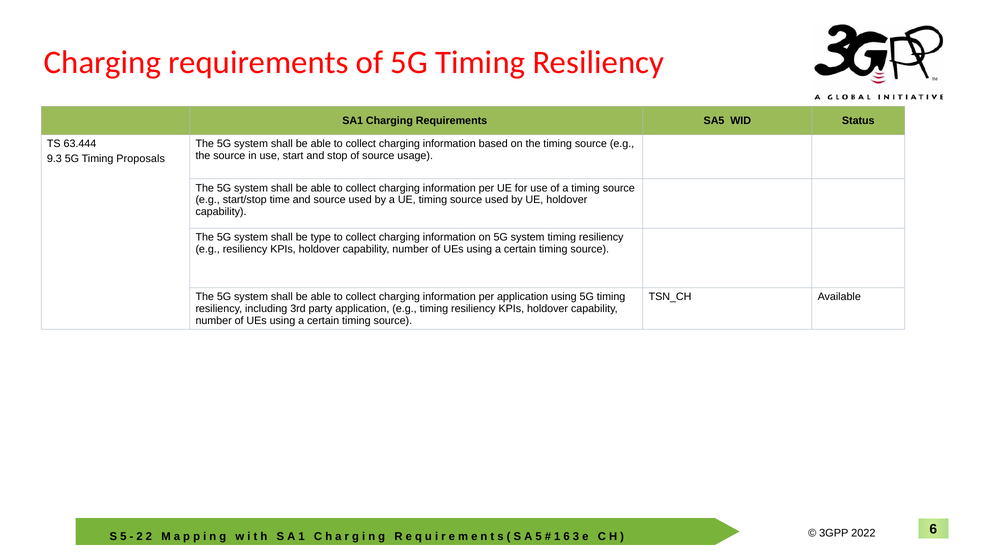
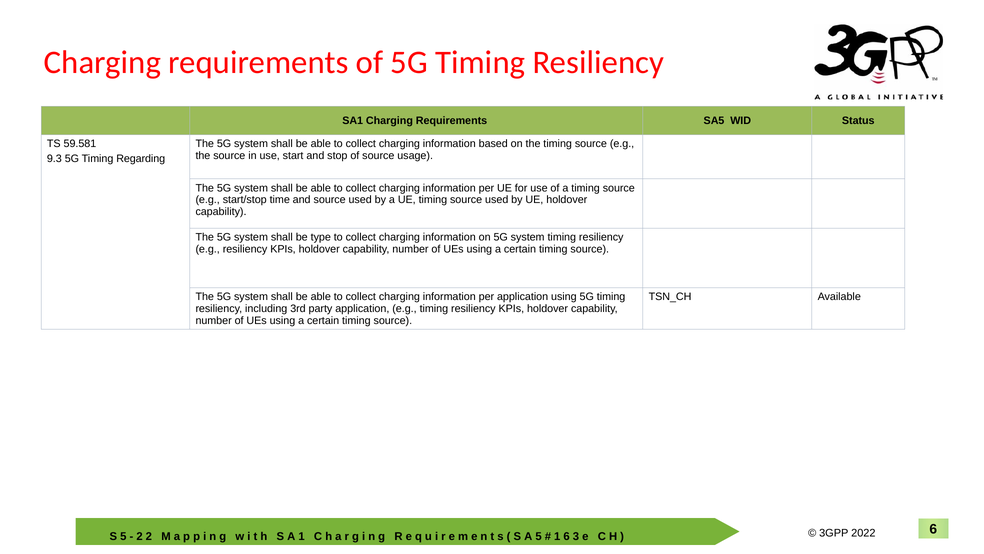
63.444: 63.444 -> 59.581
Proposals: Proposals -> Regarding
